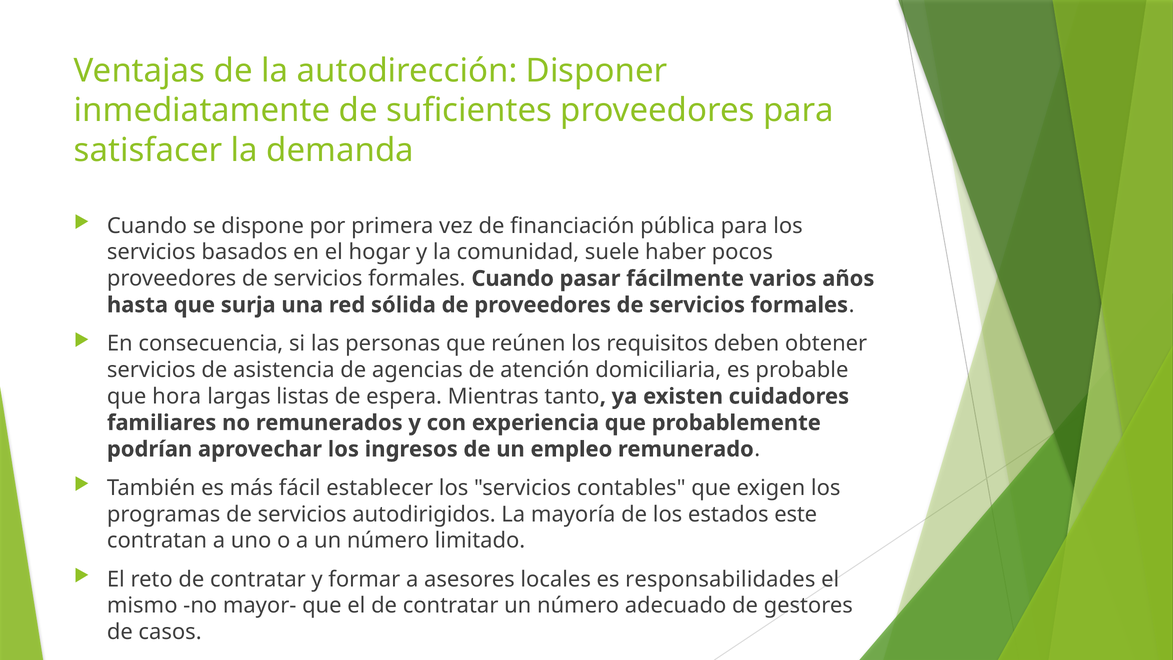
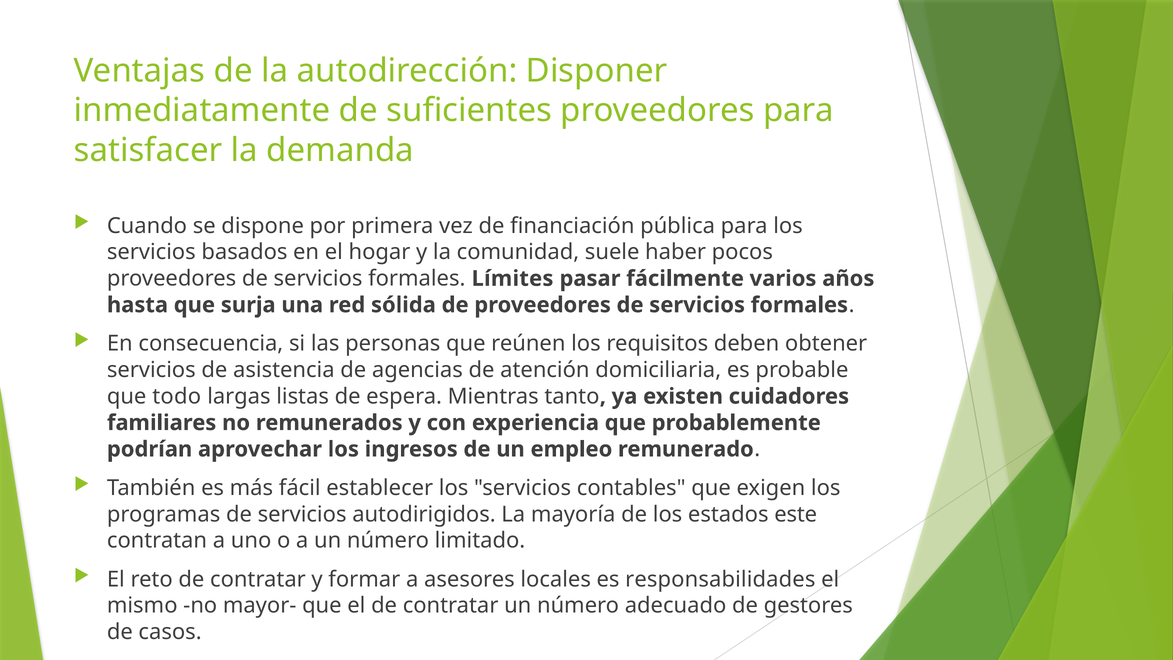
formales Cuando: Cuando -> Límites
hora: hora -> todo
